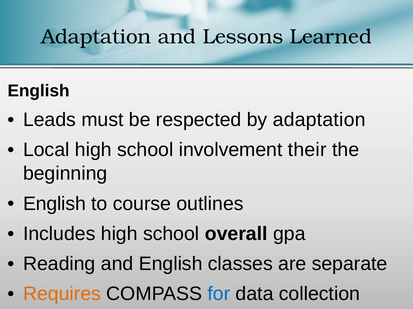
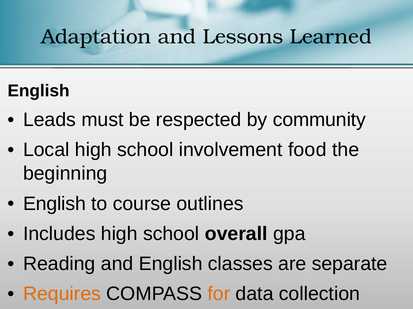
by adaptation: adaptation -> community
their: their -> food
for colour: blue -> orange
